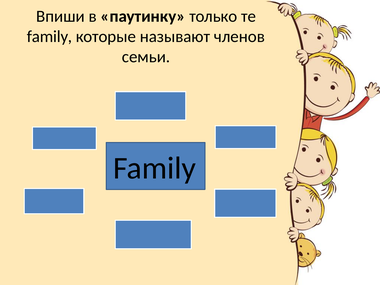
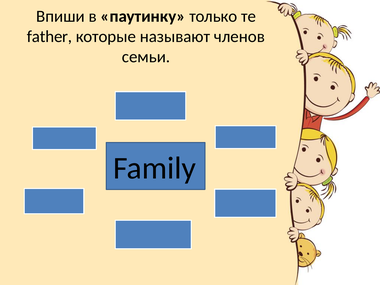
family at (50, 37): family -> father
